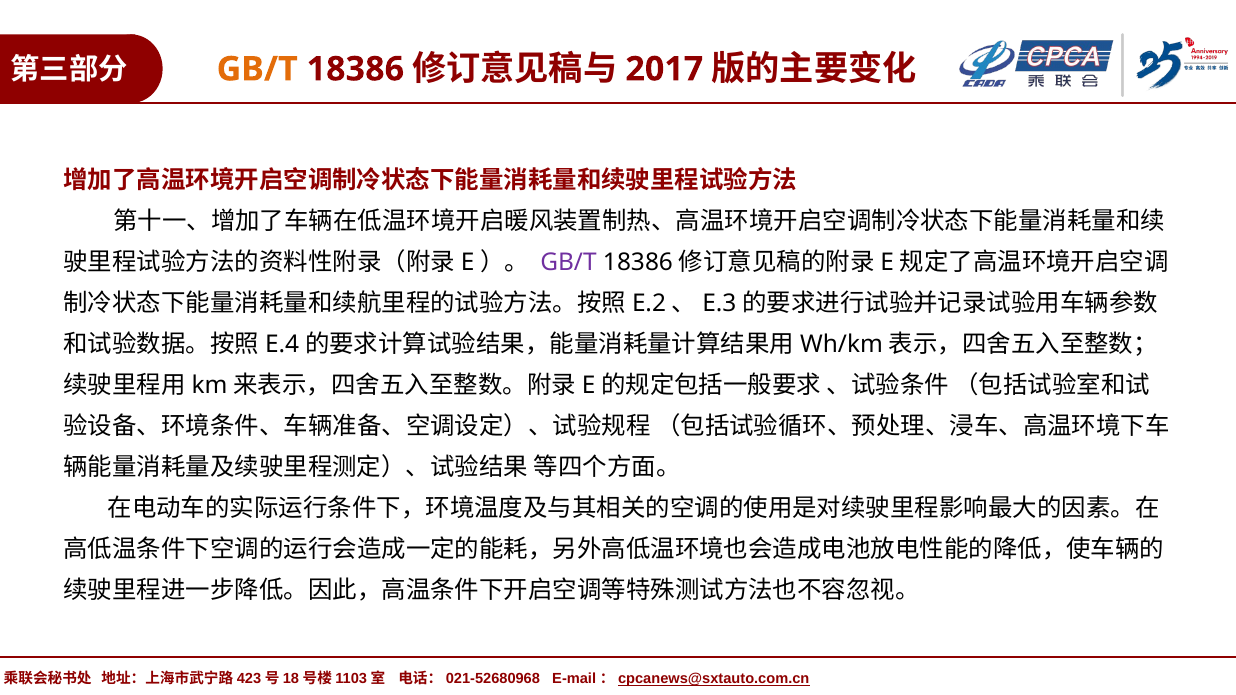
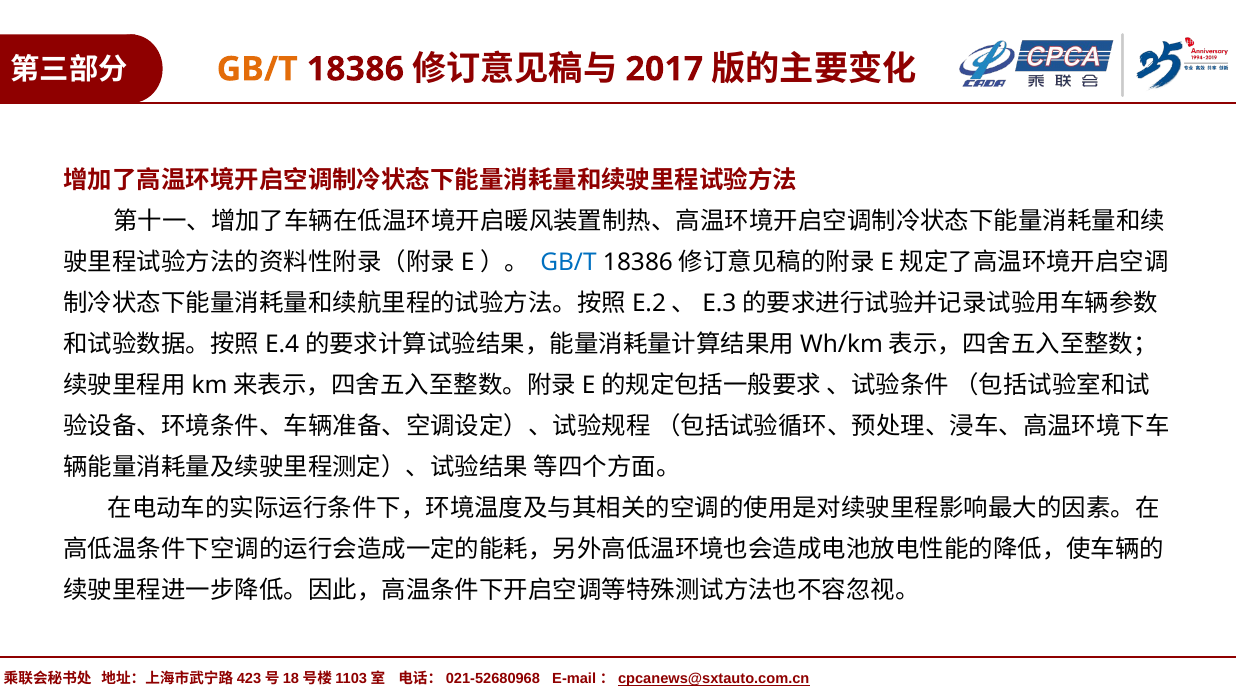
GB/T at (568, 263) colour: purple -> blue
